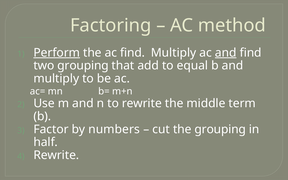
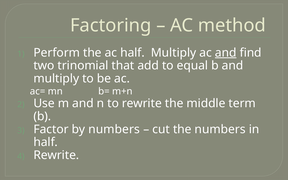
Perform underline: present -> none
ac find: find -> half
two grouping: grouping -> trinomial
the grouping: grouping -> numbers
